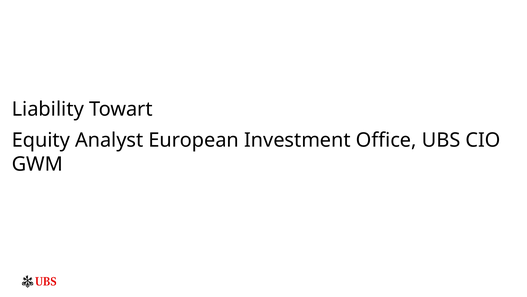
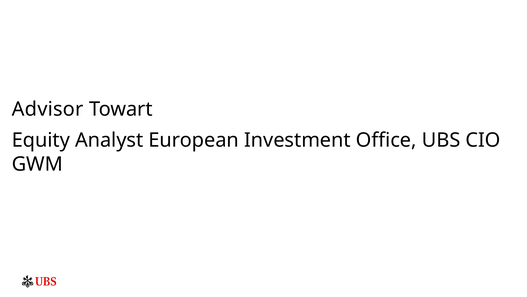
Liability: Liability -> Advisor
